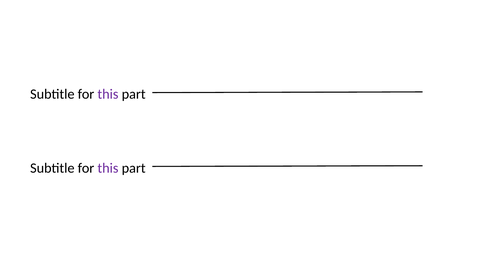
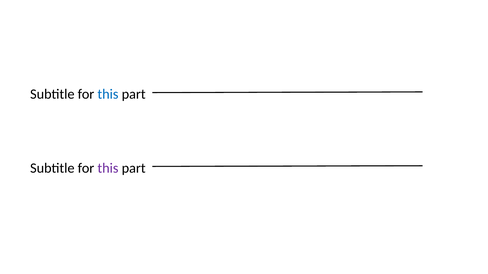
this at (108, 94) colour: purple -> blue
